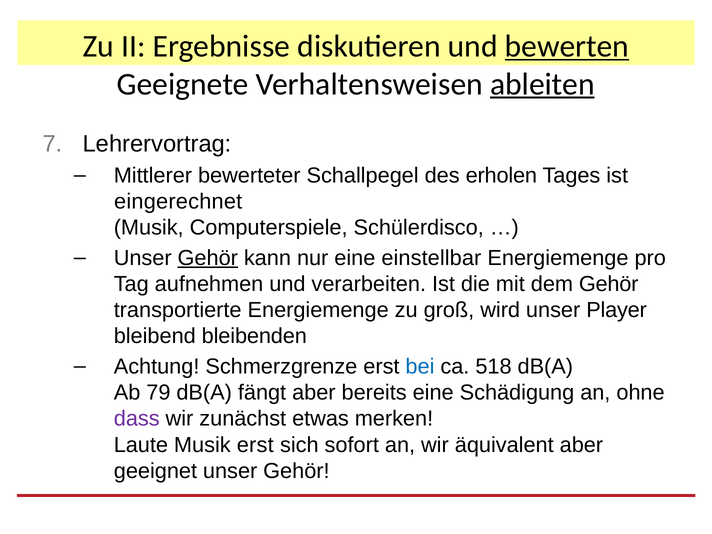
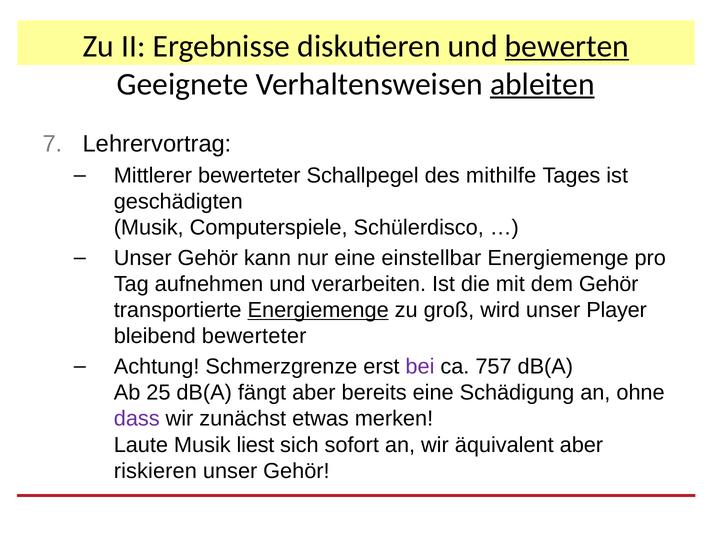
erholen: erholen -> mithilfe
eingerechnet: eingerechnet -> geschädigten
Gehör at (208, 258) underline: present -> none
Energiemenge at (318, 310) underline: none -> present
bleibend bleibenden: bleibenden -> bewerteter
bei colour: blue -> purple
518: 518 -> 757
79: 79 -> 25
Musik erst: erst -> liest
geeignet: geeignet -> riskieren
